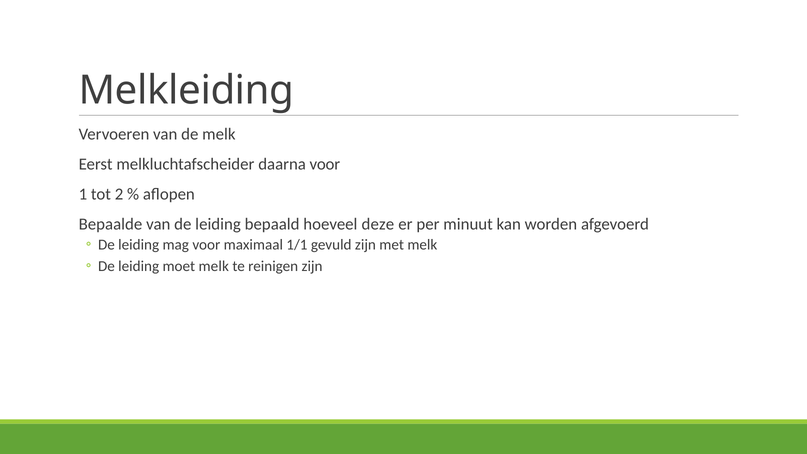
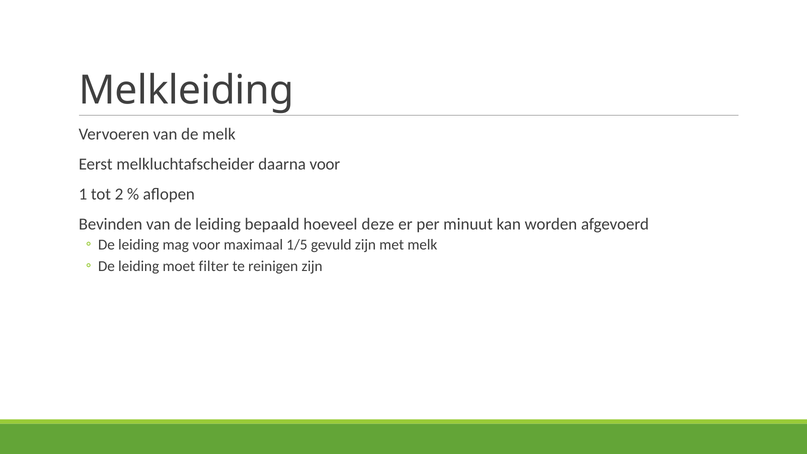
Bepaalde: Bepaalde -> Bevinden
1/1: 1/1 -> 1/5
moet melk: melk -> filter
